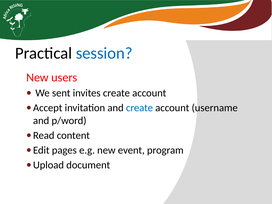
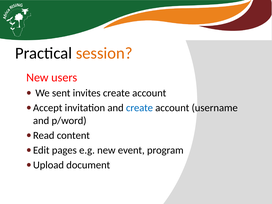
session colour: blue -> orange
